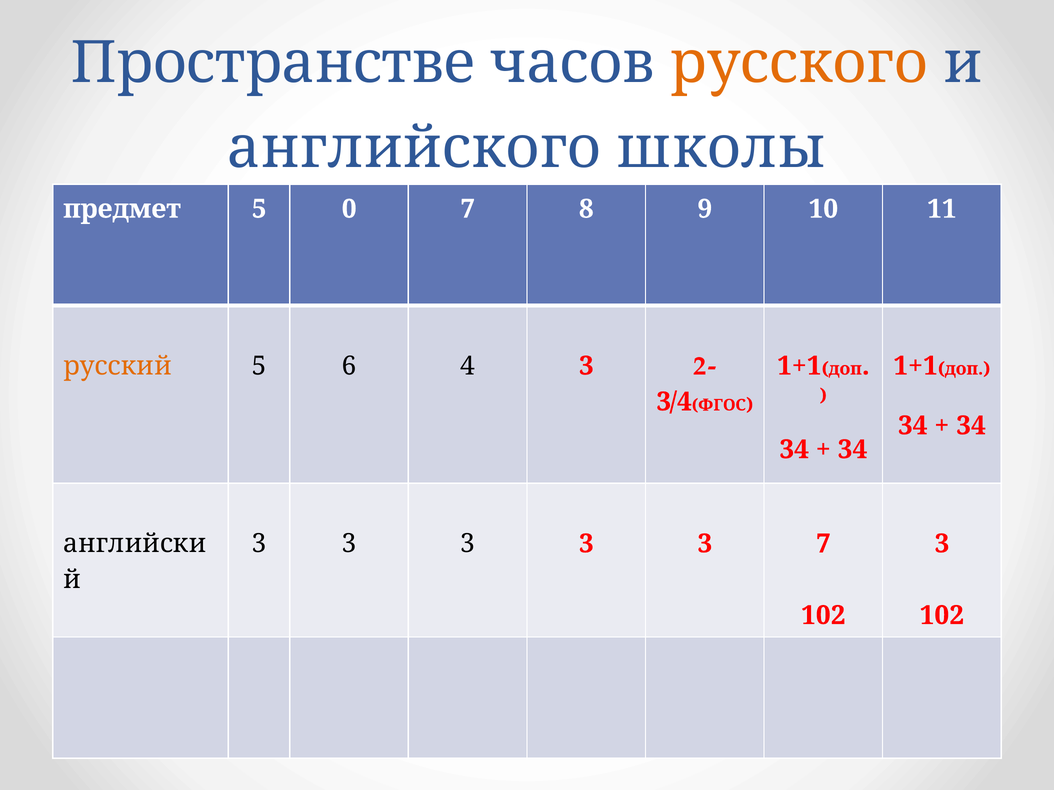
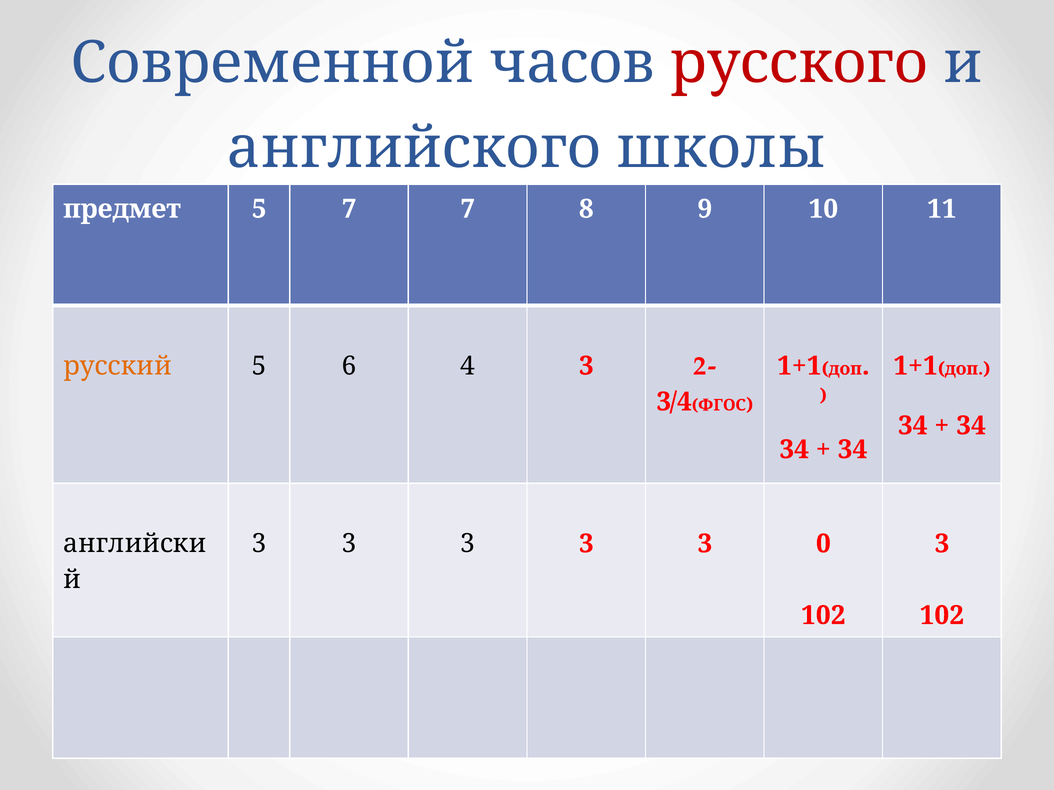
Пространстве: Пространстве -> Современной
русского colour: orange -> red
5 0: 0 -> 7
3 7: 7 -> 0
